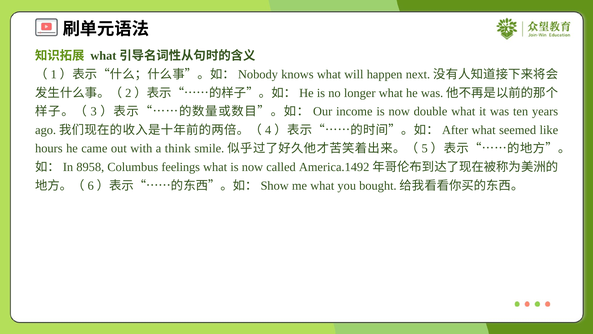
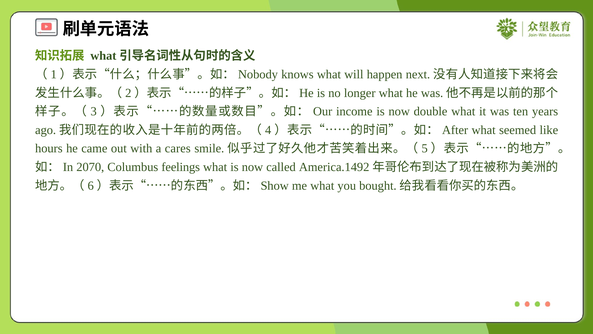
think: think -> cares
8958: 8958 -> 2070
